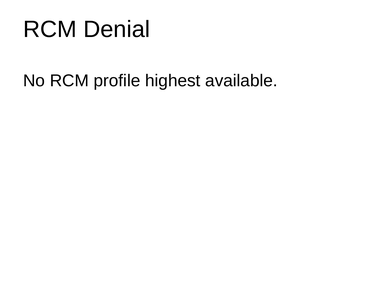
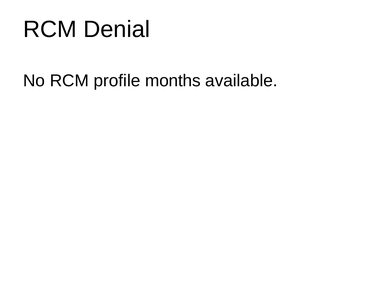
highest: highest -> months
